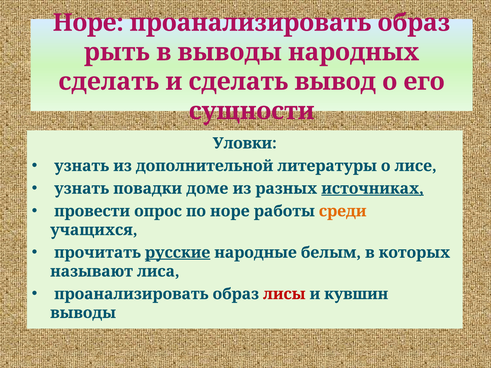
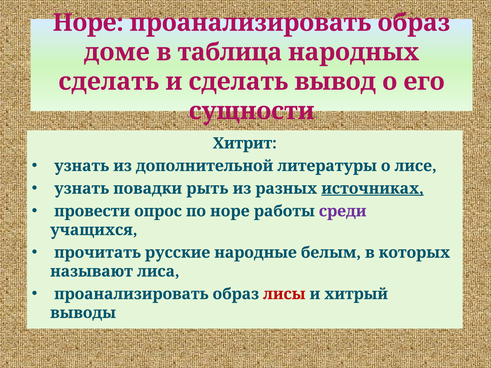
рыть: рыть -> доме
в выводы: выводы -> таблица
Уловки: Уловки -> Хитрит
доме: доме -> рыть
среди colour: orange -> purple
русские underline: present -> none
кувшин: кувшин -> хитрый
